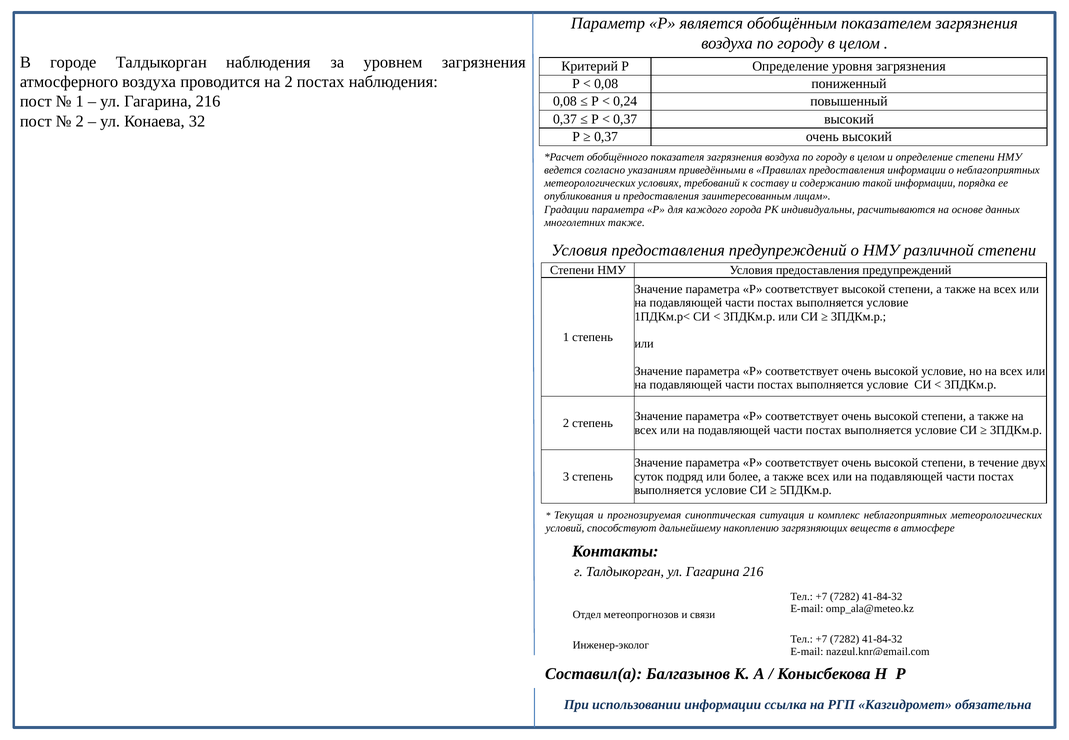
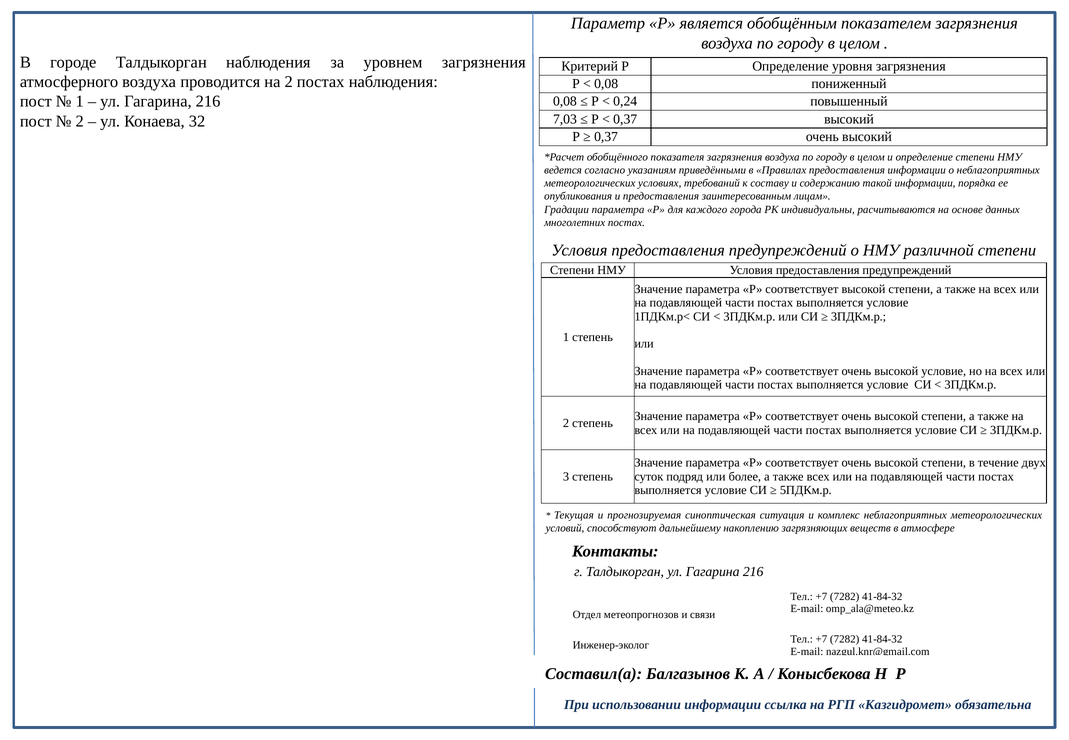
0,37 at (565, 119): 0,37 -> 7,03
многолетних также: также -> постах
